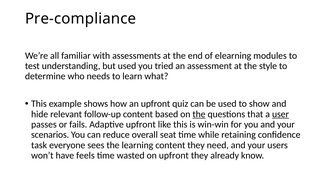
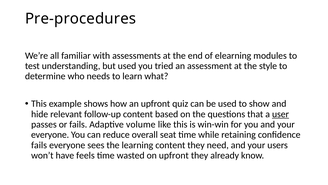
Pre-compliance: Pre-compliance -> Pre-procedures
the at (199, 114) underline: present -> none
Adaptive upfront: upfront -> volume
scenarios at (50, 134): scenarios -> everyone
task at (39, 145): task -> fails
